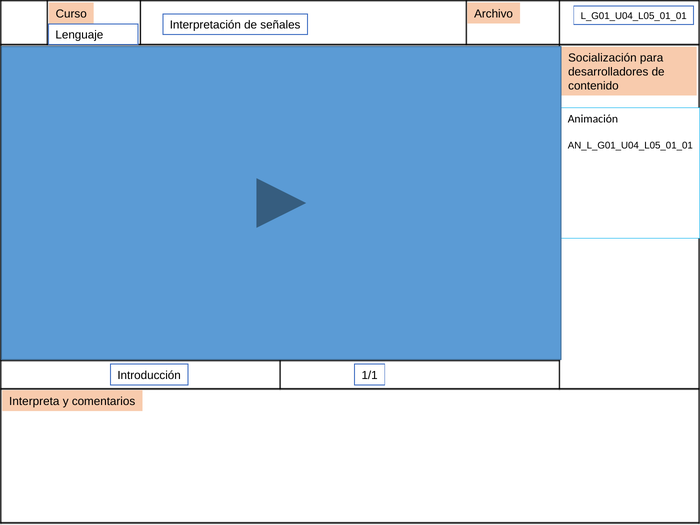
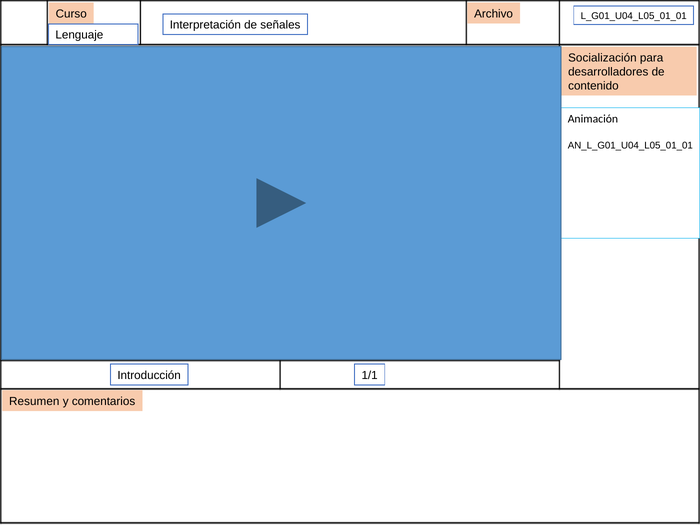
Interpreta: Interpreta -> Resumen
